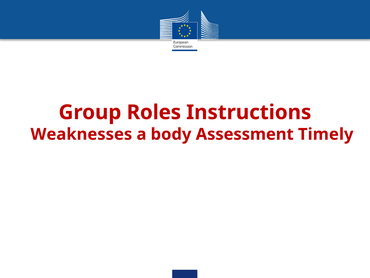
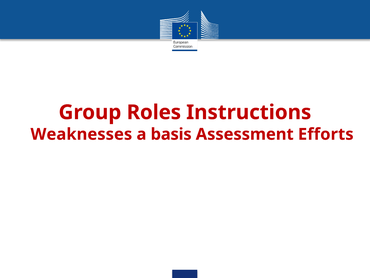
body: body -> basis
Timely: Timely -> Efforts
